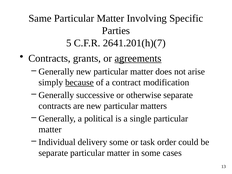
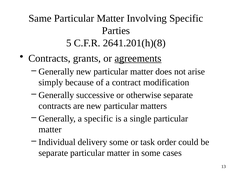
2641.201(h)(7: 2641.201(h)(7 -> 2641.201(h)(8
because underline: present -> none
a political: political -> specific
